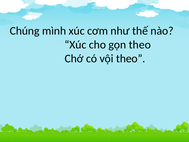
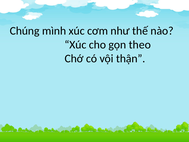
vội theo: theo -> thận
